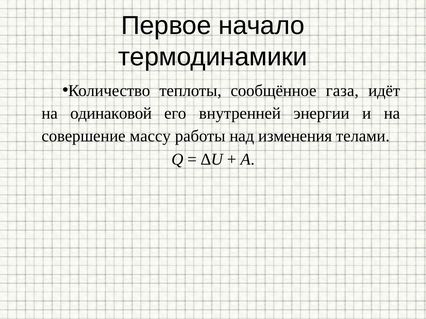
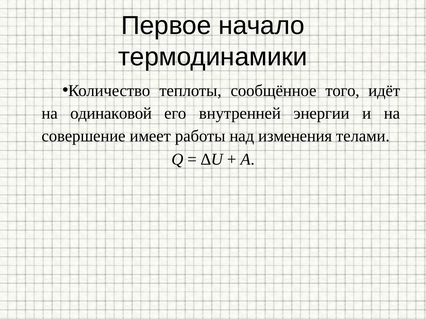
газа: газа -> того
массу: массу -> имеет
